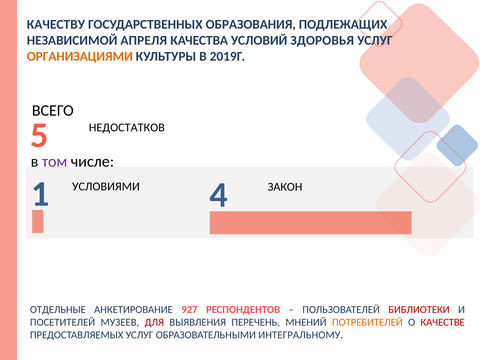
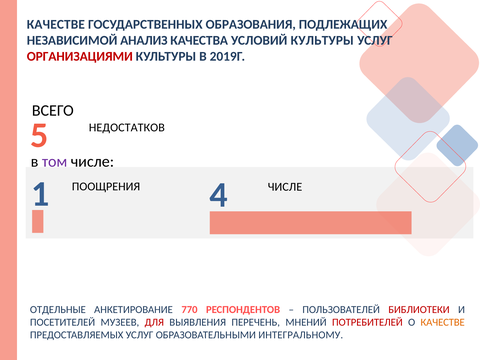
КАЧЕСТВУ at (56, 24): КАЧЕСТВУ -> КАЧЕСТВЕ
АПРЕЛЯ: АПРЕЛЯ -> АНАЛИЗ
УСЛОВИЙ ЗДОРОВЬЯ: ЗДОРОВЬЯ -> КУЛЬТУРЫ
ОРГАНИЗАЦИЯМИ colour: orange -> red
УСЛОВИЯМИ: УСЛОВИЯМИ -> ПООЩРЕНИЯ
ЗАКОН at (285, 187): ЗАКОН -> ЧИСЛЕ
927: 927 -> 770
ПОТРЕБИТЕЛЕЙ colour: orange -> red
КАЧЕСТВЕ at (443, 322) colour: red -> orange
